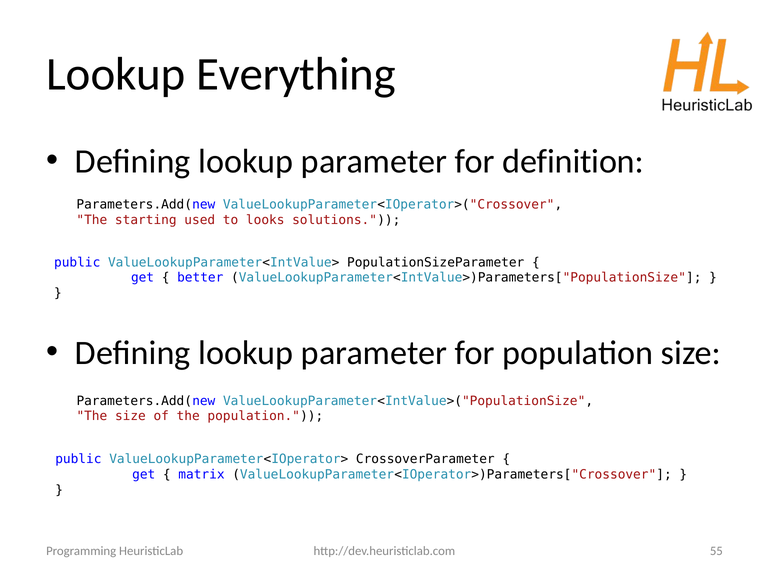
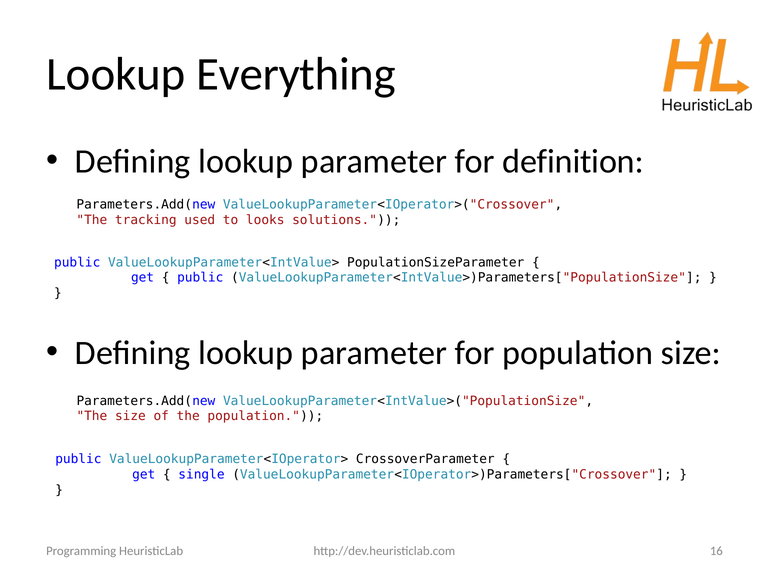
starting: starting -> tracking
better at (200, 278): better -> public
matrix: matrix -> single
55: 55 -> 16
